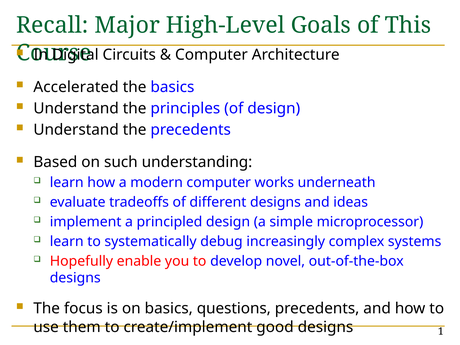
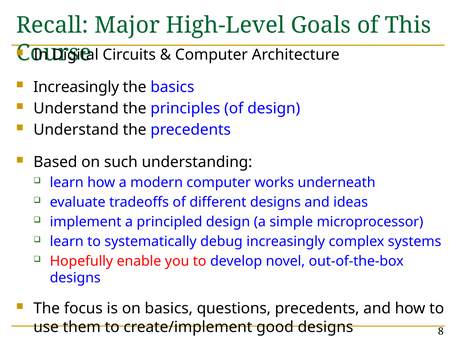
Accelerated at (76, 87): Accelerated -> Increasingly
1: 1 -> 8
